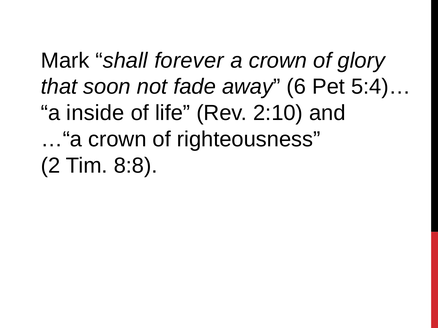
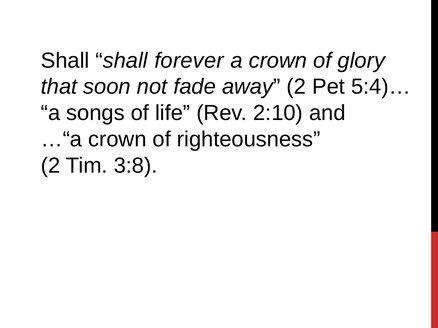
Mark at (65, 61): Mark -> Shall
away 6: 6 -> 2
inside: inside -> songs
8:8: 8:8 -> 3:8
